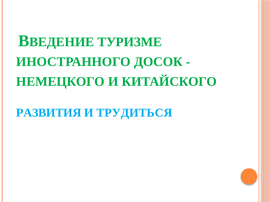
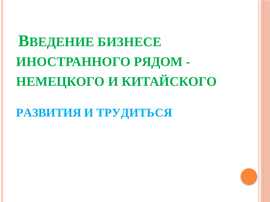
ТУРИЗМЕ: ТУРИЗМЕ -> БИЗНЕСЕ
ДОСОК: ДОСОК -> РЯДОМ
